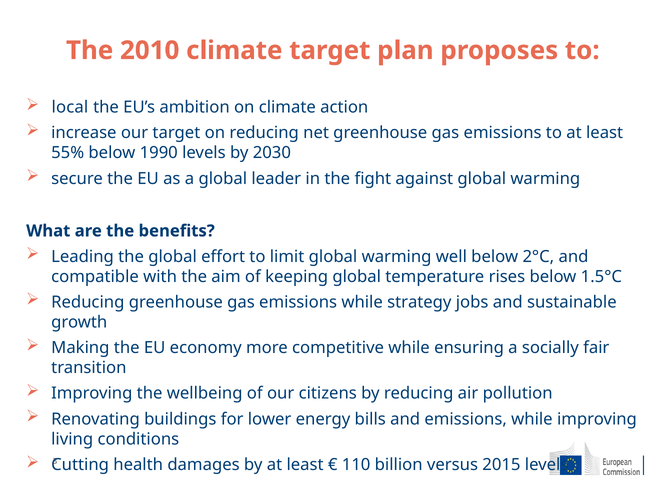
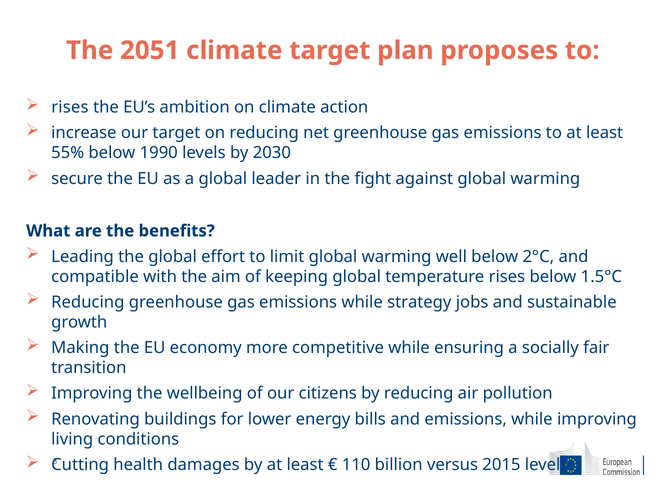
2010: 2010 -> 2051
local at (70, 107): local -> rises
